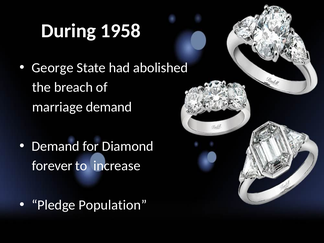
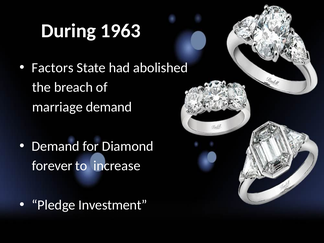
1958: 1958 -> 1963
George: George -> Factors
Population: Population -> Investment
